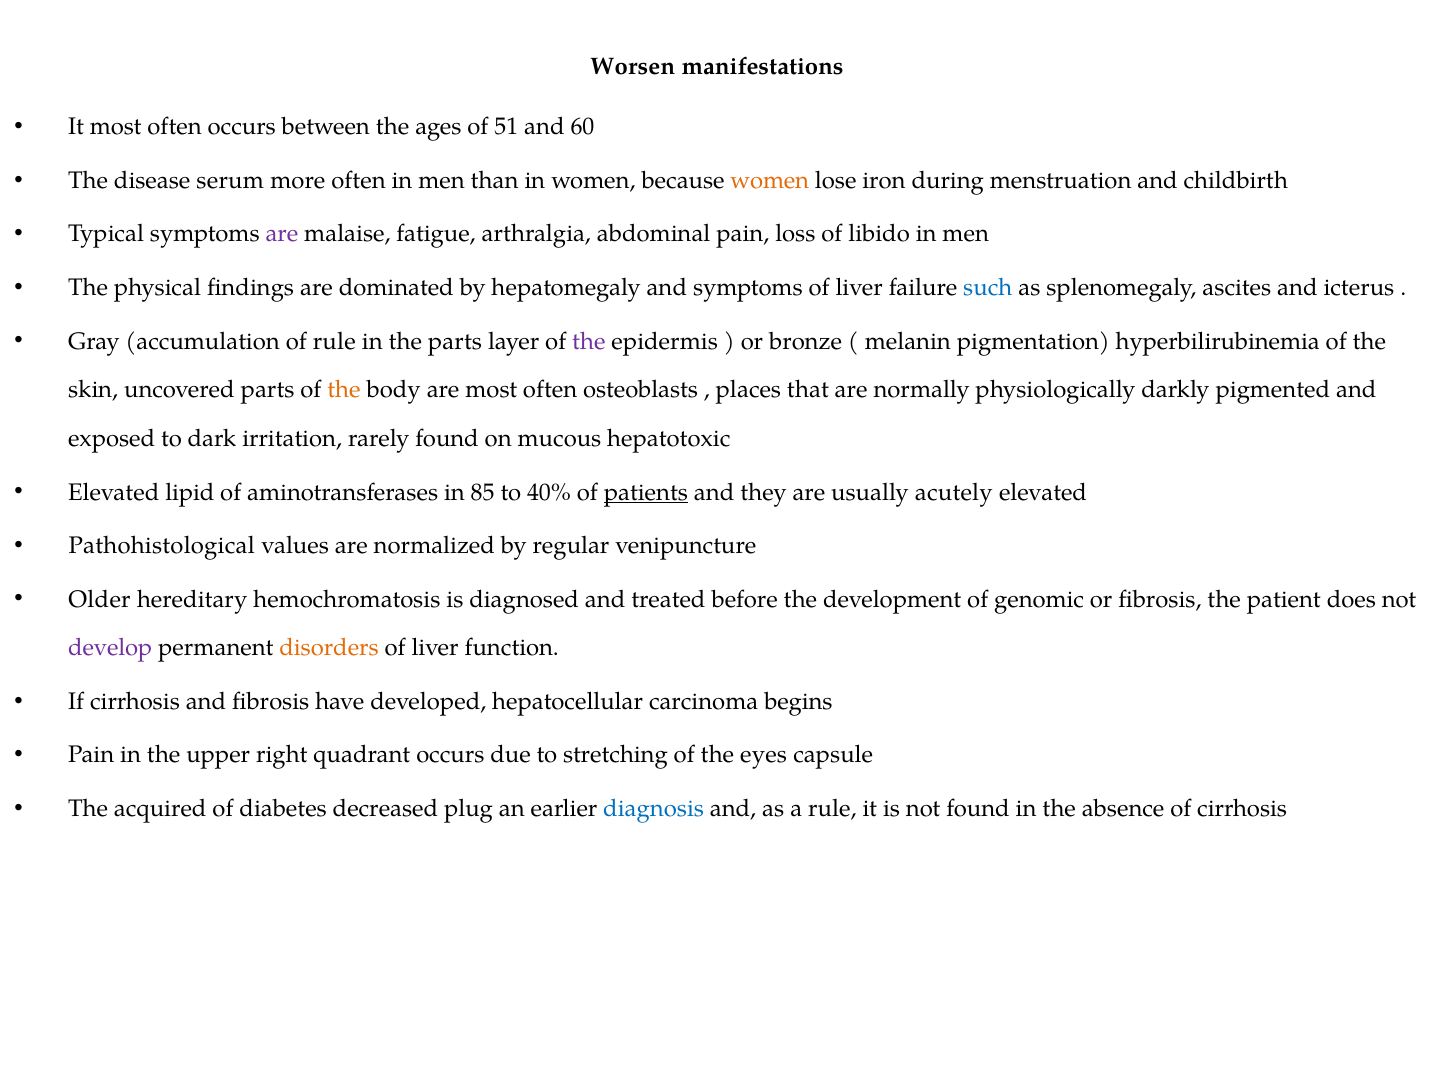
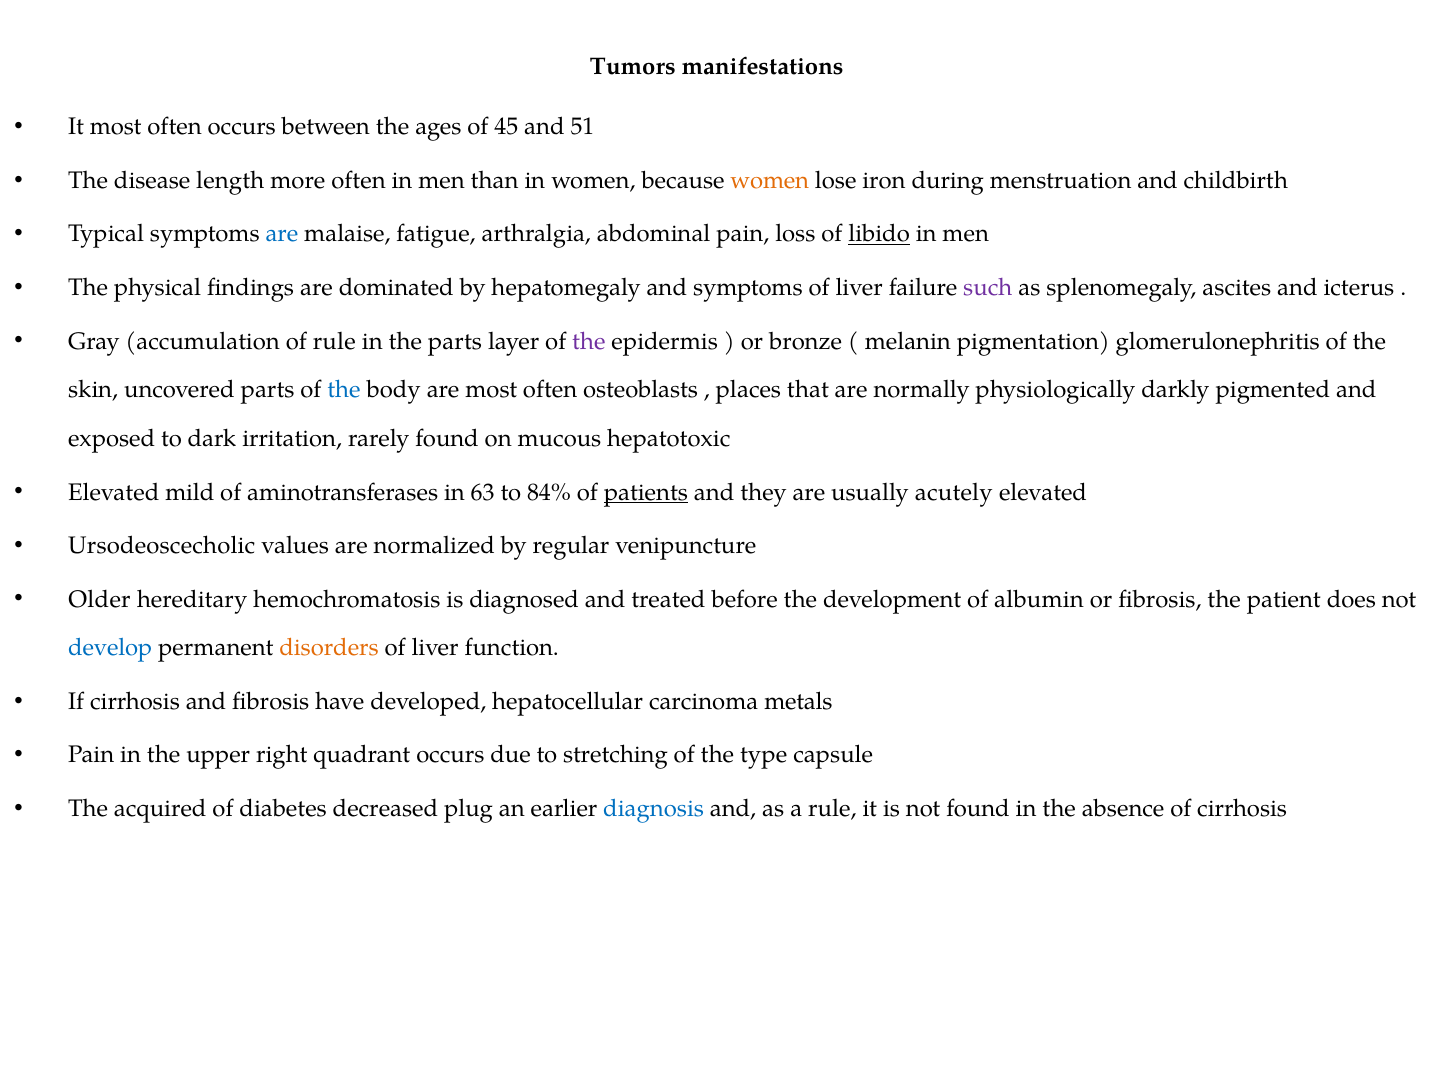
Worsen: Worsen -> Tumors
51: 51 -> 45
60: 60 -> 51
serum: serum -> length
are at (282, 234) colour: purple -> blue
libido underline: none -> present
such colour: blue -> purple
hyperbilirubinemia: hyperbilirubinemia -> glomerulonephritis
the at (344, 390) colour: orange -> blue
lipid: lipid -> mild
85: 85 -> 63
40%: 40% -> 84%
Pathohistological: Pathohistological -> Ursodeoscecholic
genomic: genomic -> albumin
develop colour: purple -> blue
begins: begins -> metals
eyes: eyes -> type
